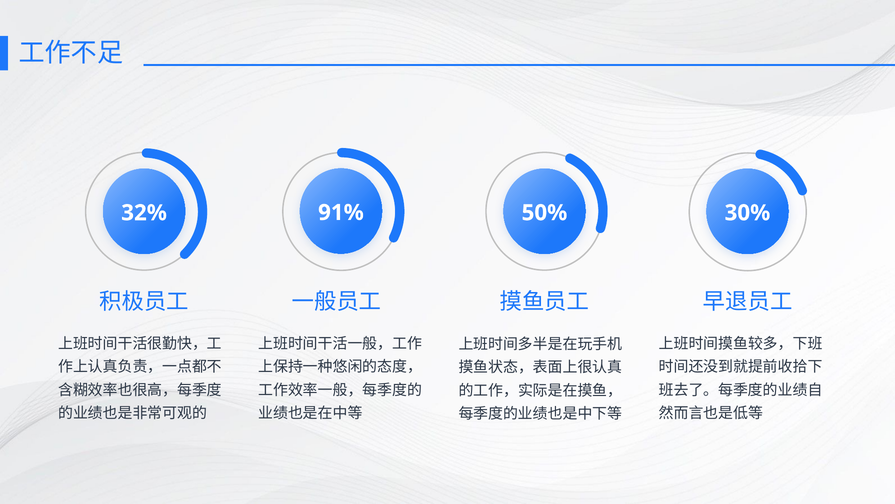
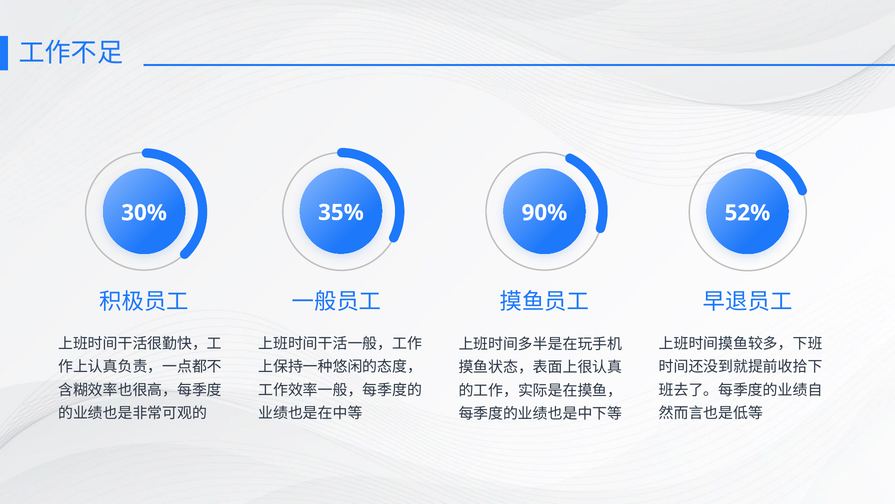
91%: 91% -> 35%
50%: 50% -> 90%
32%: 32% -> 30%
30%: 30% -> 52%
